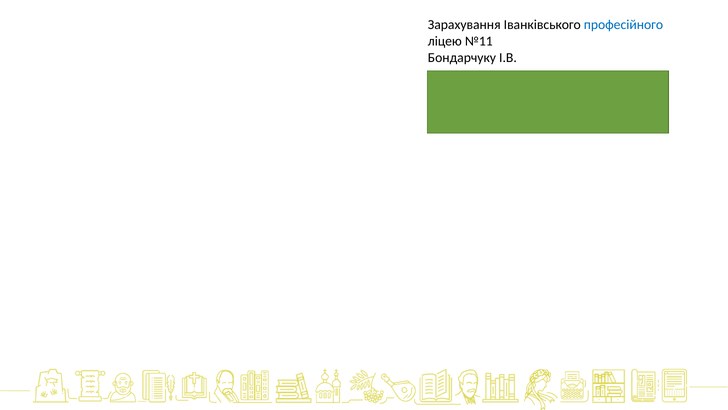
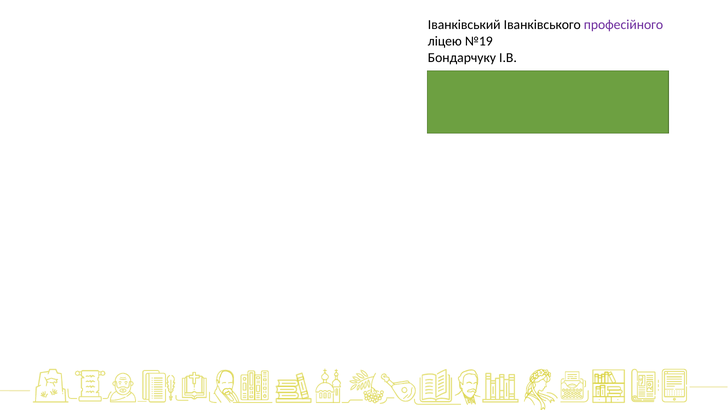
Зарахування: Зарахування -> Іванківський
професійного colour: blue -> purple
№11: №11 -> №19
